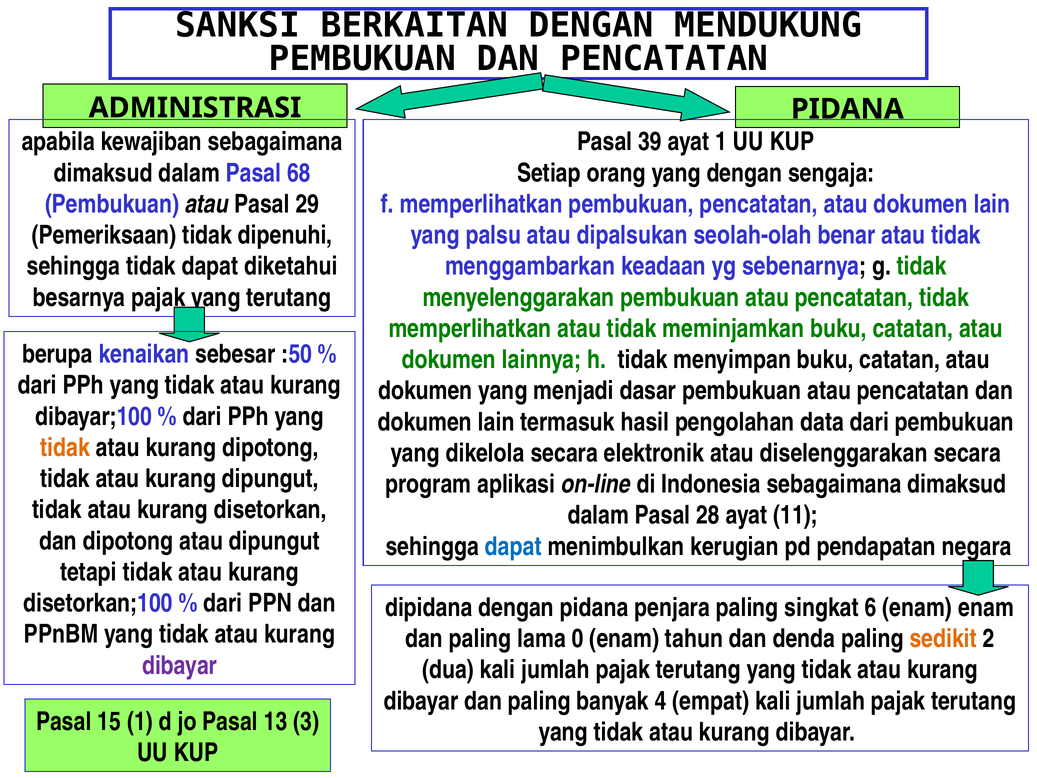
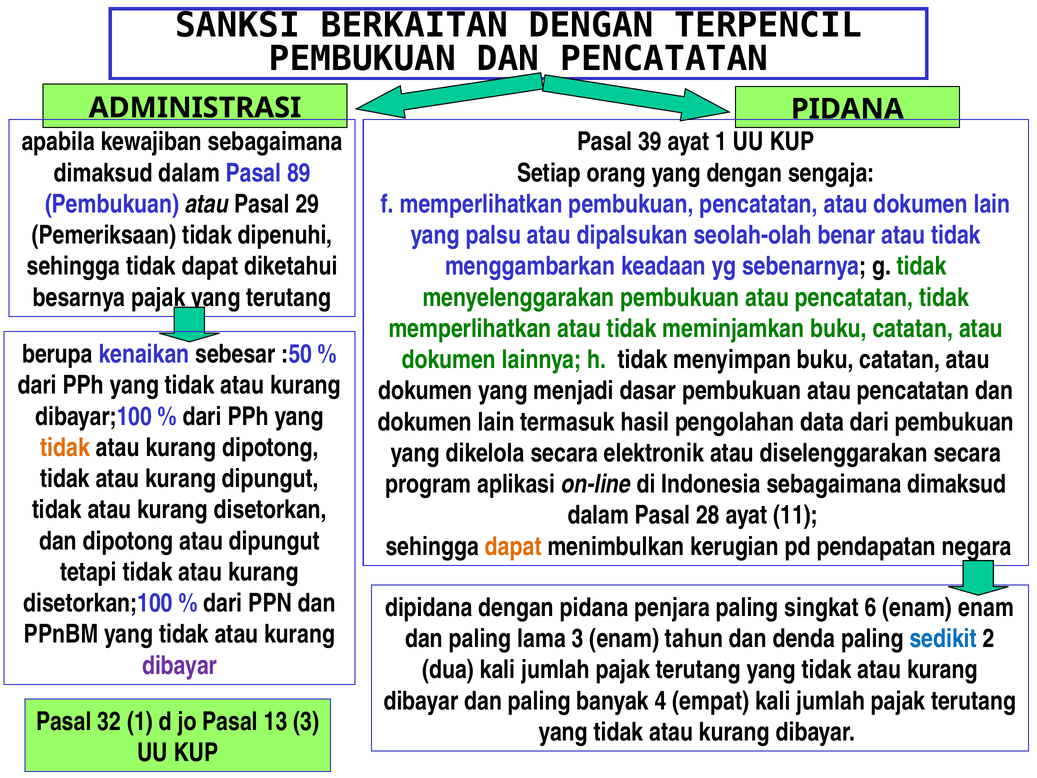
MENDUKUNG: MENDUKUNG -> TERPENCIL
68: 68 -> 89
dapat at (513, 546) colour: blue -> orange
lama 0: 0 -> 3
sedikit colour: orange -> blue
15: 15 -> 32
